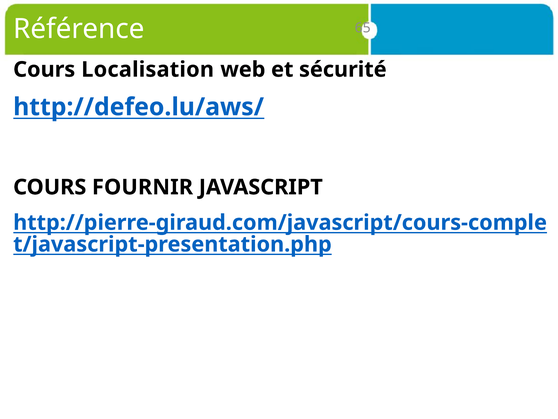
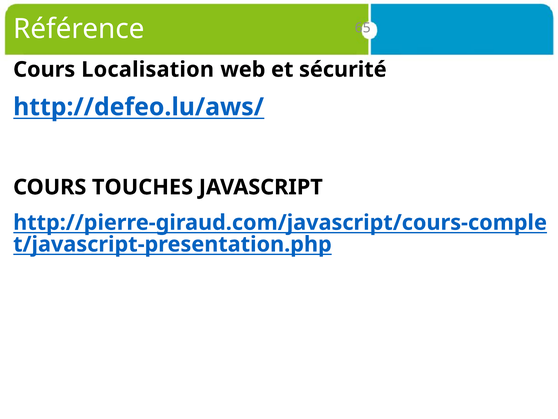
FOURNIR: FOURNIR -> TOUCHES
